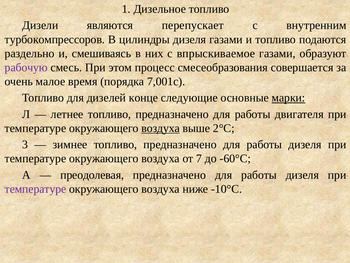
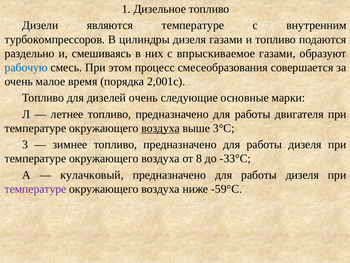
являются перепускает: перепускает -> температуре
рабочую colour: purple -> blue
7,001с: 7,001с -> 2,001с
дизелей конце: конце -> очень
марки underline: present -> none
2°С: 2°С -> 3°С
7: 7 -> 8
-60°С: -60°С -> -33°С
преодолевая: преодолевая -> кулачковый
-10°С: -10°С -> -59°С
